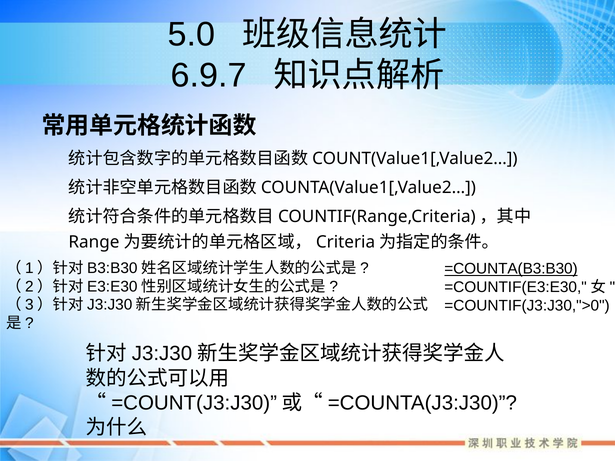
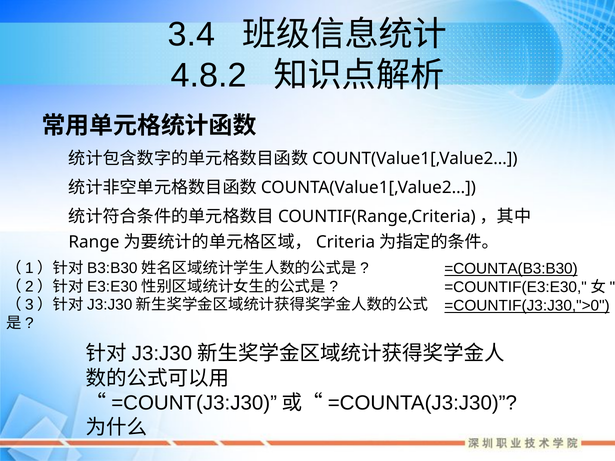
5.0: 5.0 -> 3.4
6.9.7: 6.9.7 -> 4.8.2
=COUNTIF(J3:J30,">0 underline: none -> present
